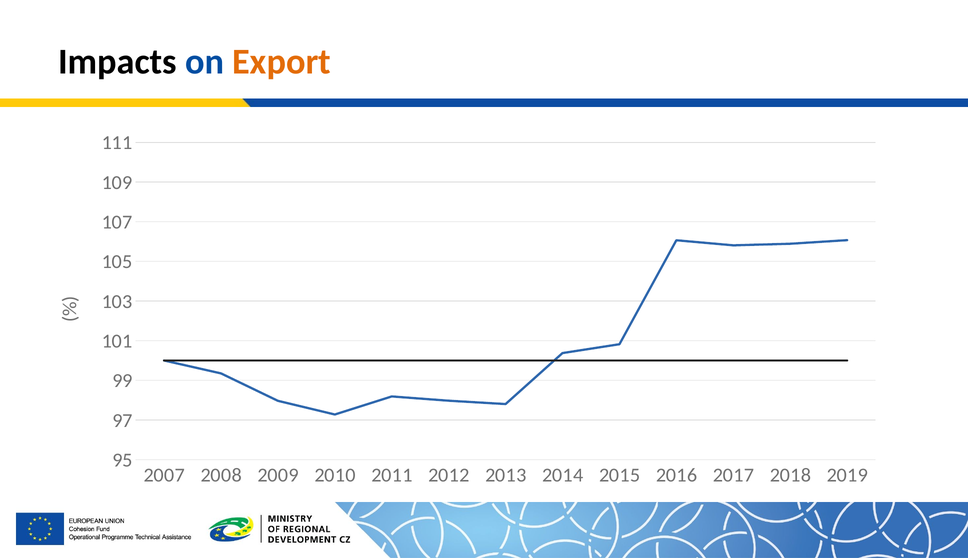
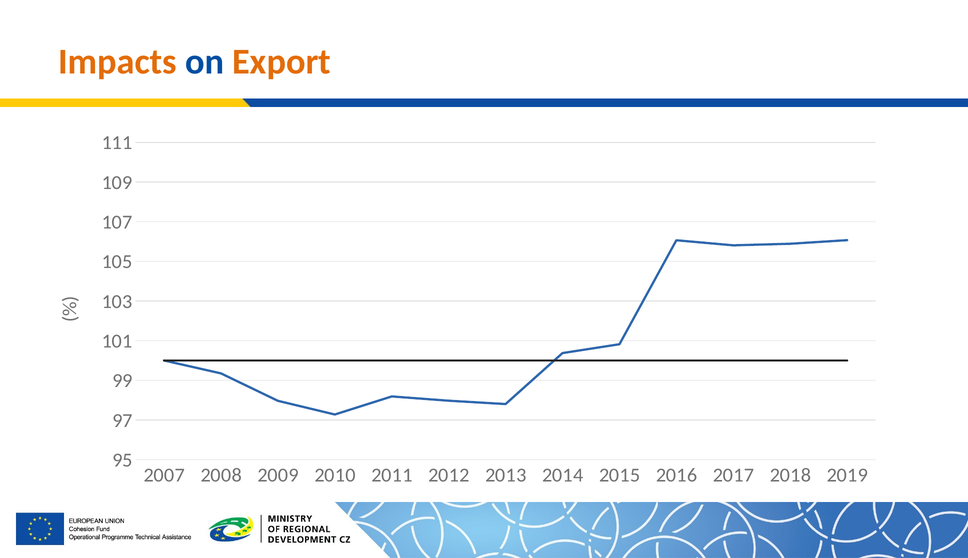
Impacts colour: black -> orange
